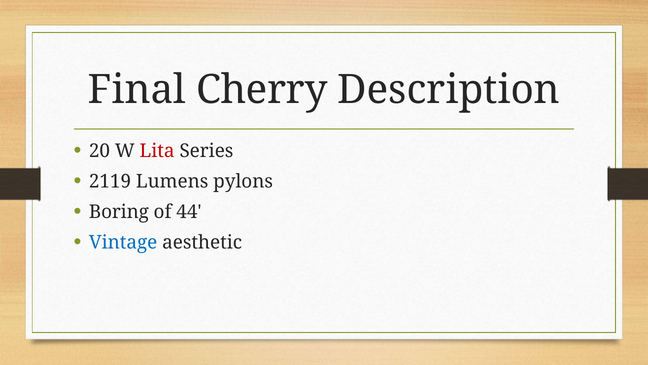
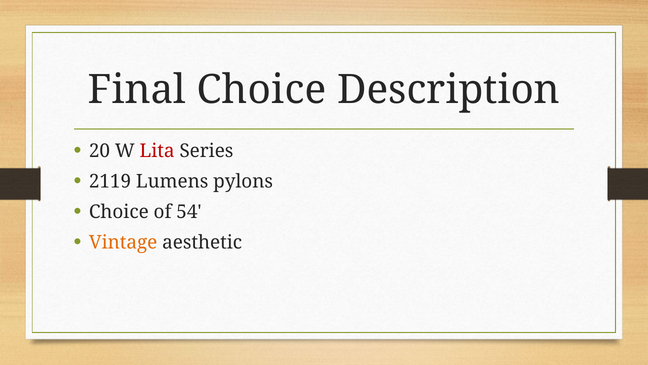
Final Cherry: Cherry -> Choice
Boring at (119, 212): Boring -> Choice
44: 44 -> 54
Vintage colour: blue -> orange
